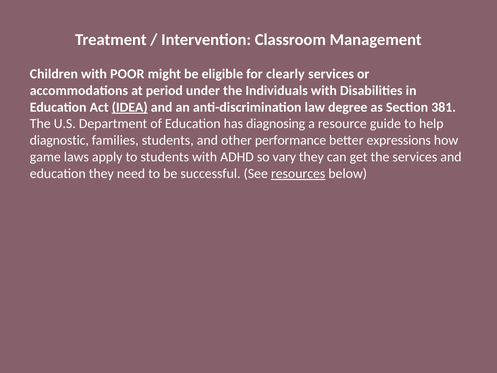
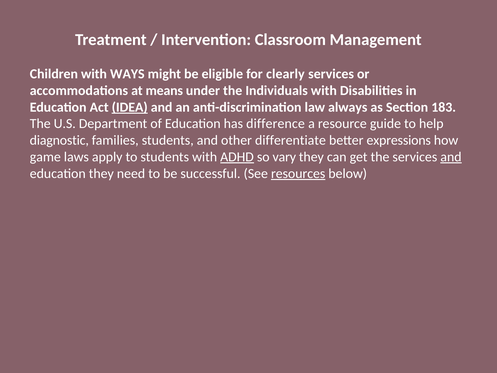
POOR: POOR -> WAYS
period: period -> means
degree: degree -> always
381: 381 -> 183
diagnosing: diagnosing -> difference
performance: performance -> differentiate
ADHD underline: none -> present
and at (451, 157) underline: none -> present
